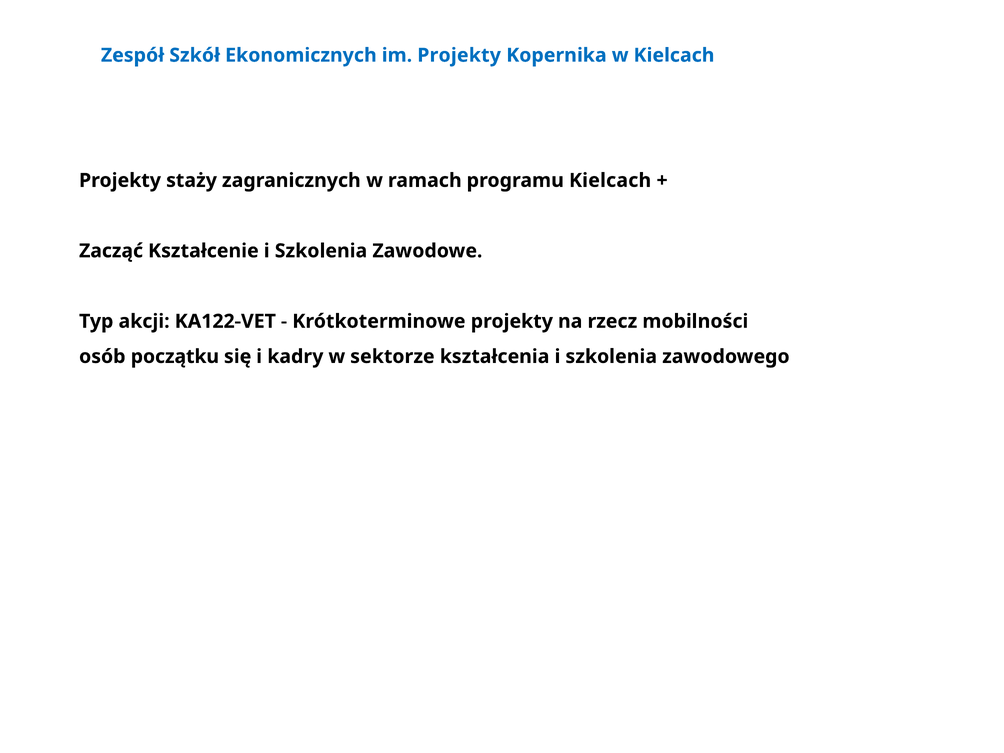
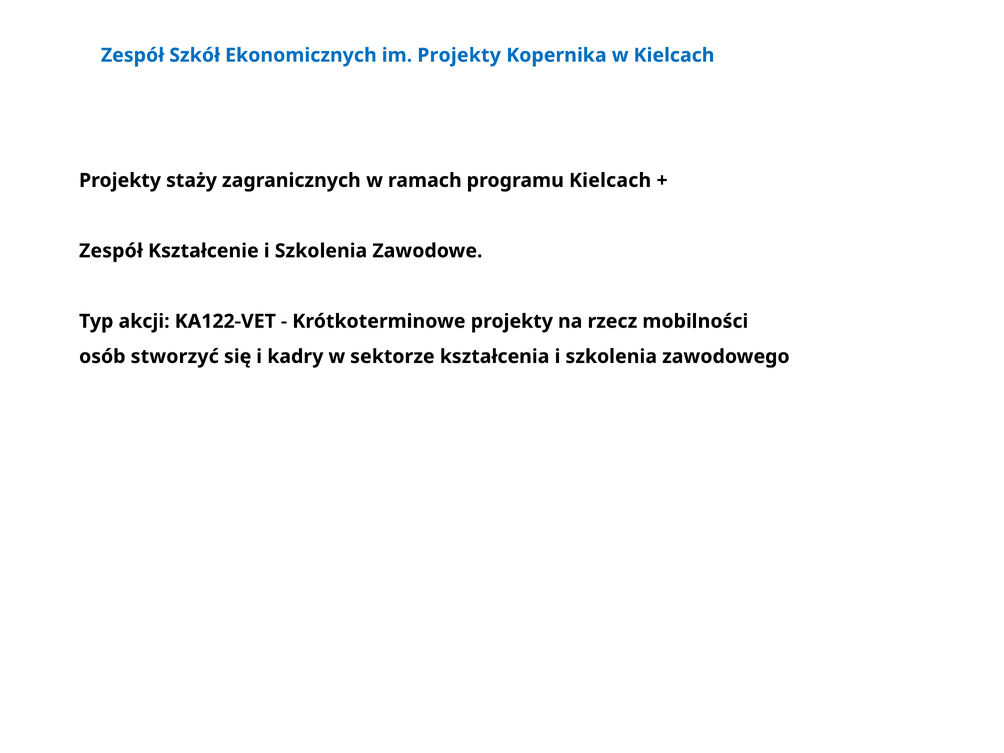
Zacząć at (111, 251): Zacząć -> Zespół
początku: początku -> stworzyć
